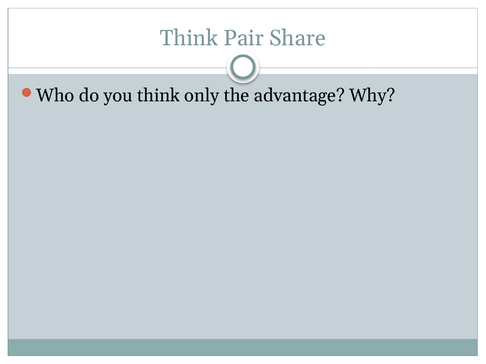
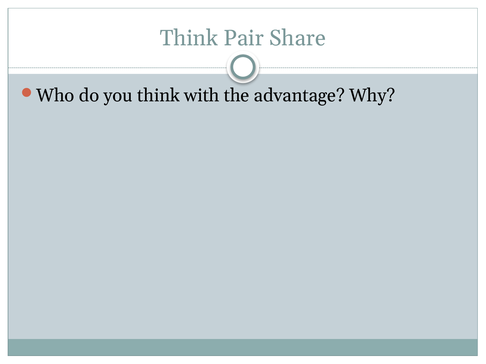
only: only -> with
